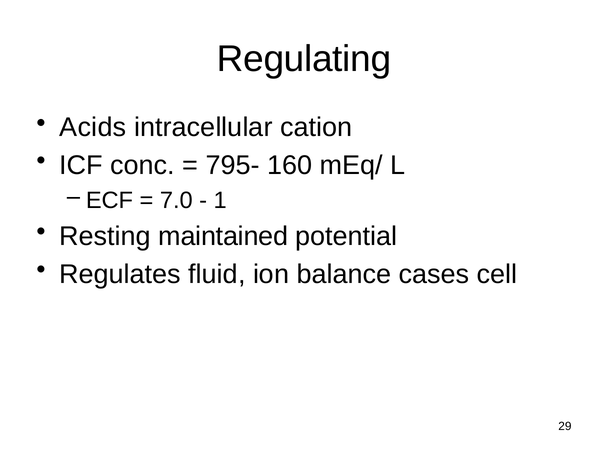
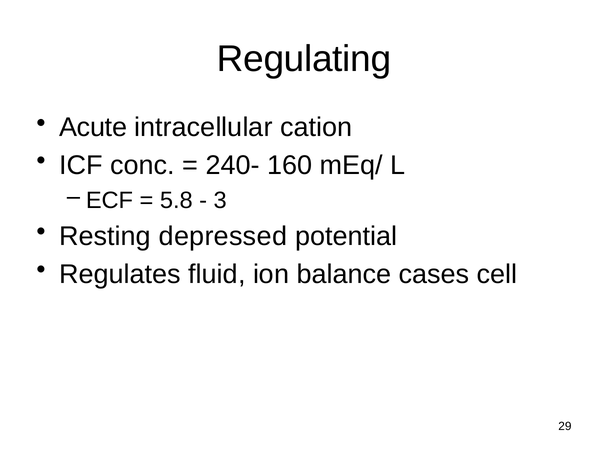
Acids: Acids -> Acute
795-: 795- -> 240-
7.0: 7.0 -> 5.8
1: 1 -> 3
maintained: maintained -> depressed
